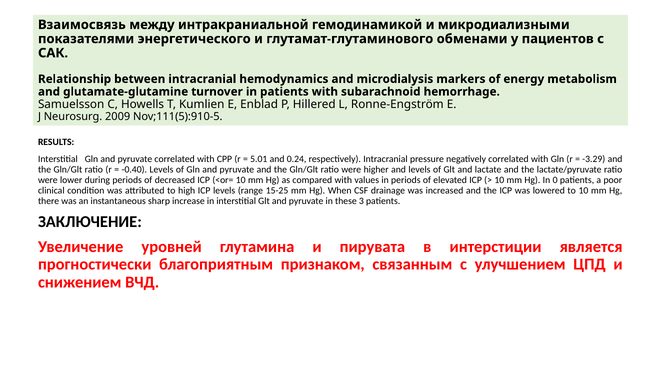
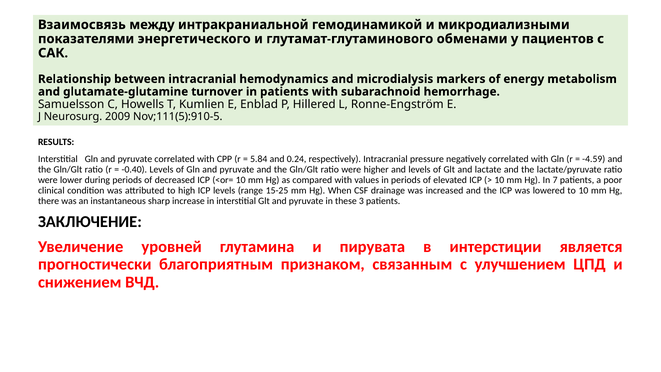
5.01: 5.01 -> 5.84
-3.29: -3.29 -> -4.59
0: 0 -> 7
